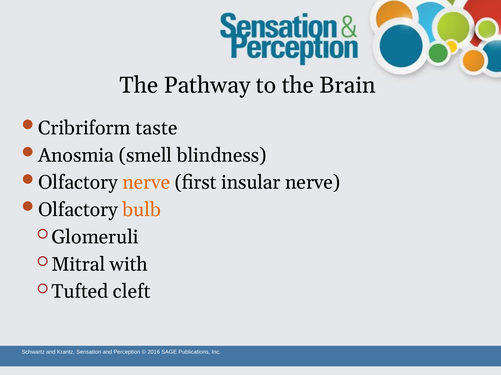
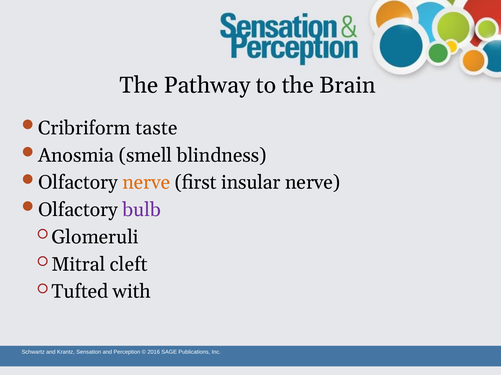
bulb colour: orange -> purple
with: with -> cleft
cleft: cleft -> with
